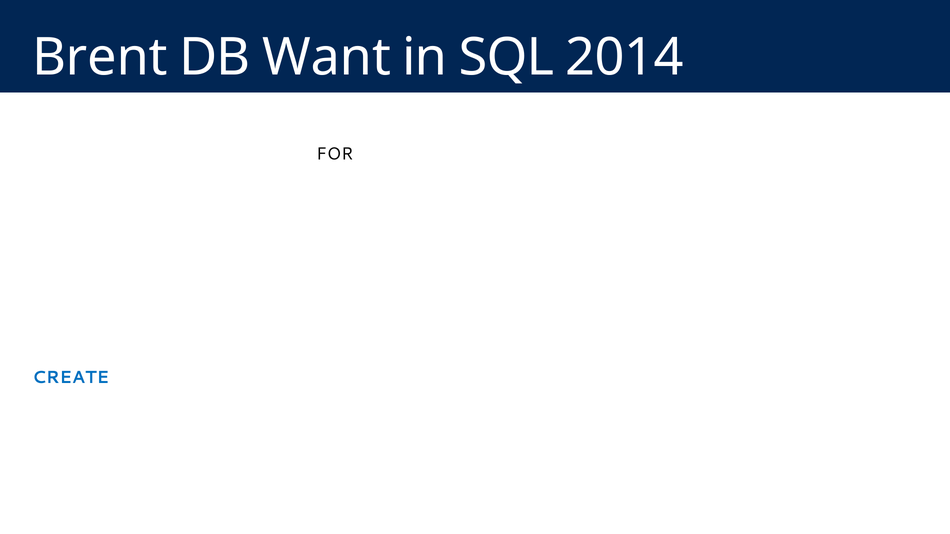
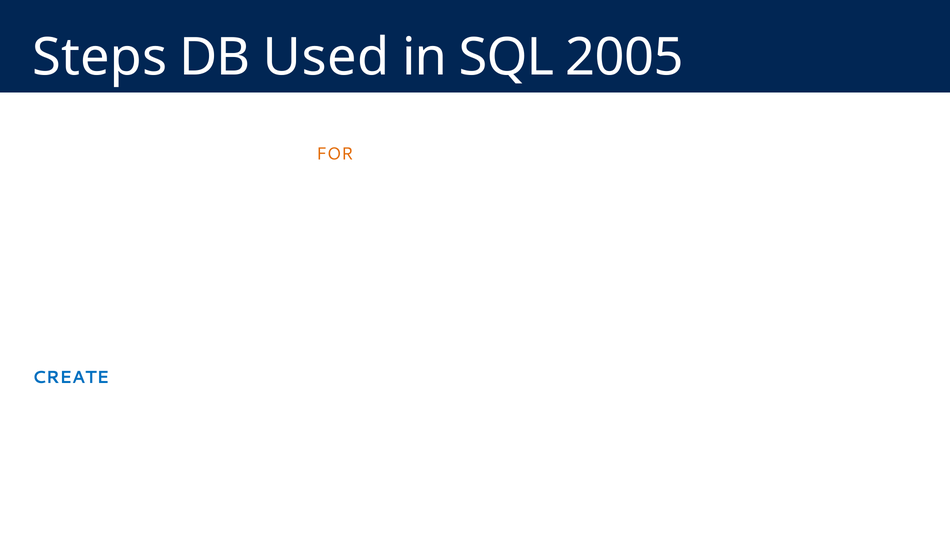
Brent: Brent -> Steps
Want: Want -> Used
2014: 2014 -> 2005
FOR at (335, 154) colour: black -> orange
